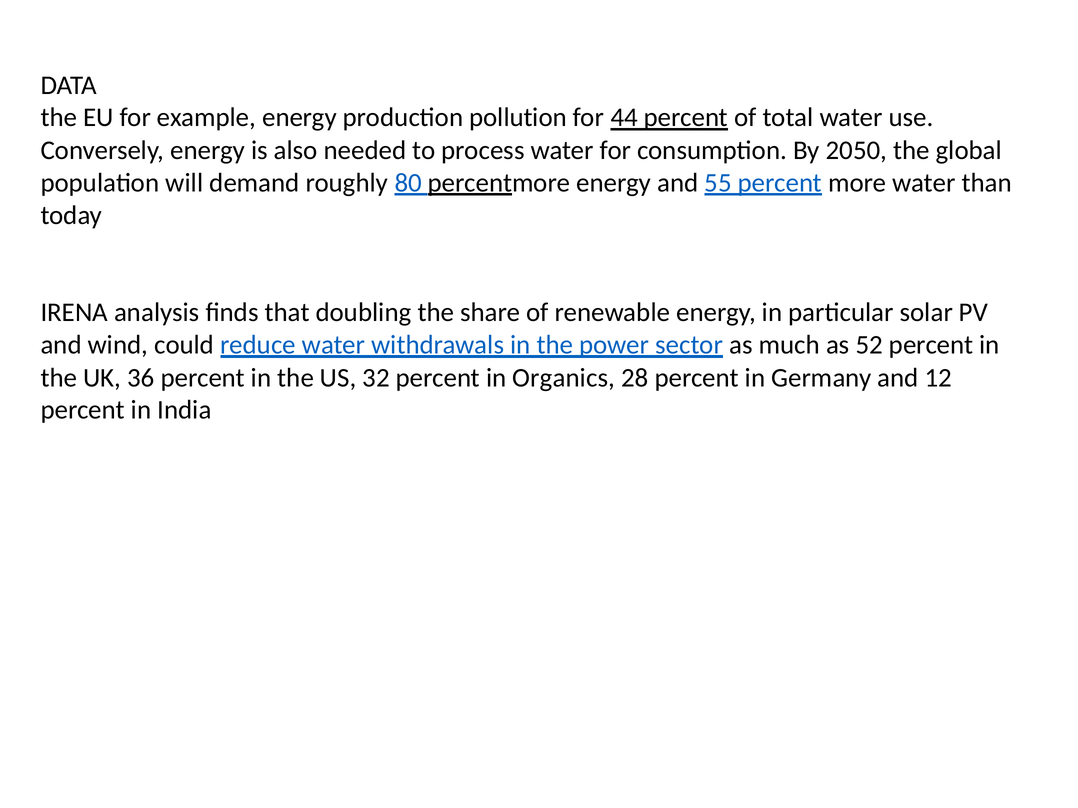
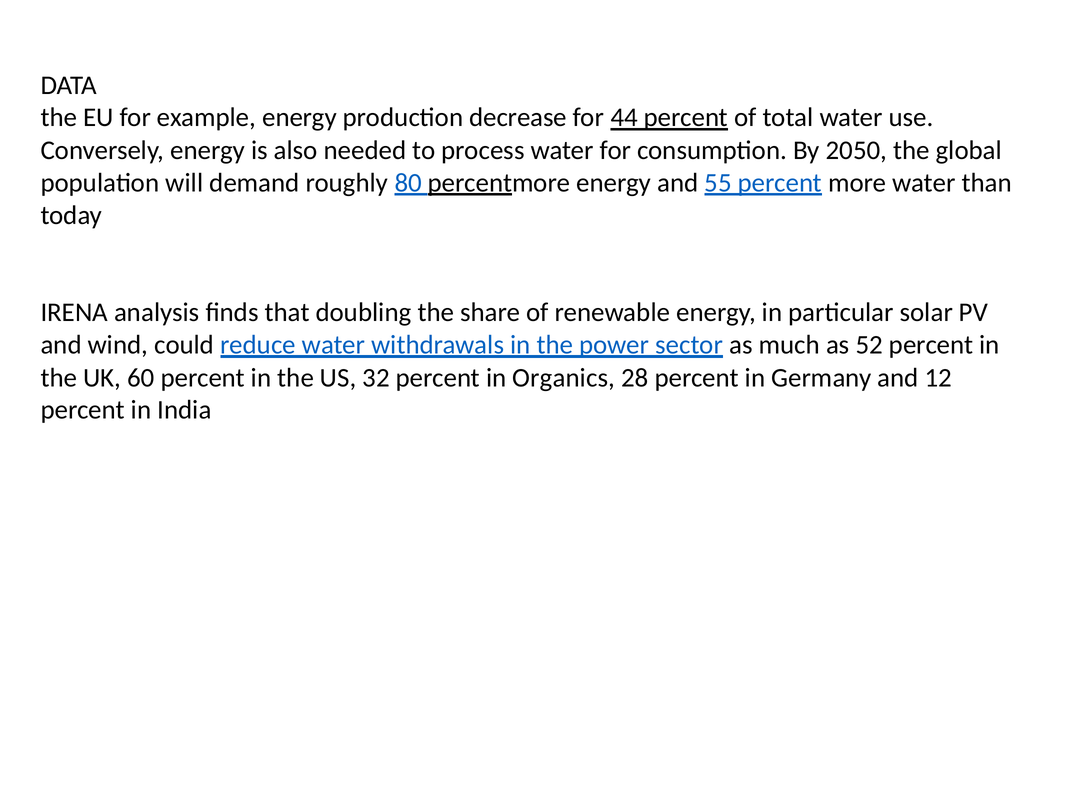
pollution: pollution -> decrease
36: 36 -> 60
